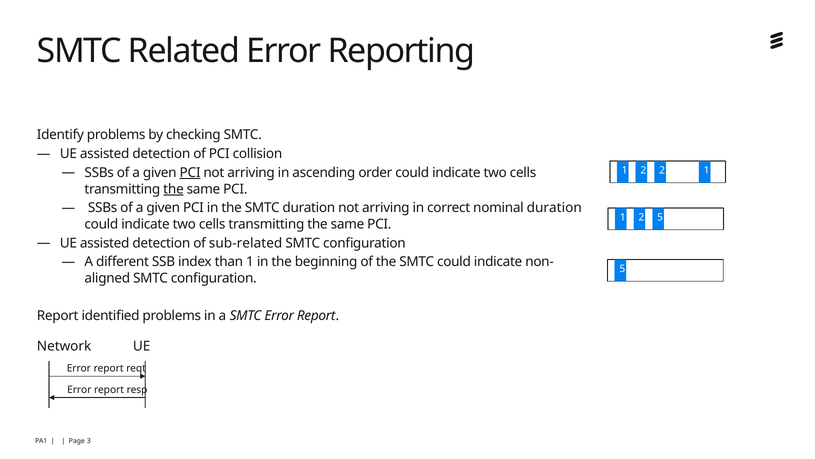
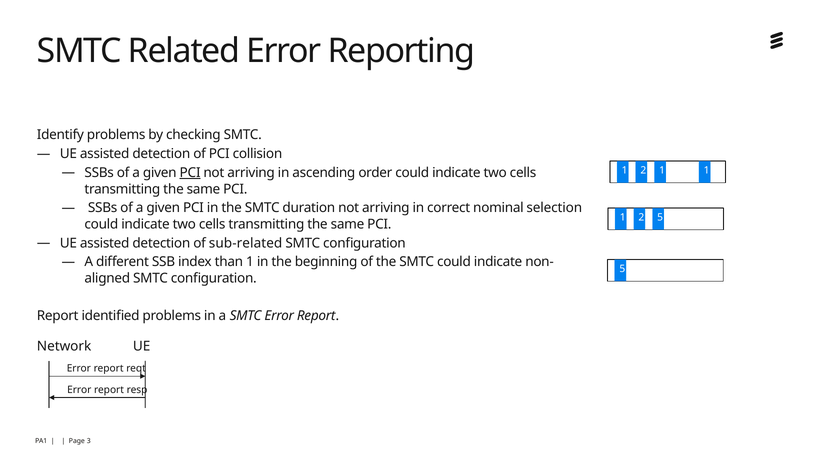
2 2: 2 -> 1
the at (174, 189) underline: present -> none
nominal duration: duration -> selection
